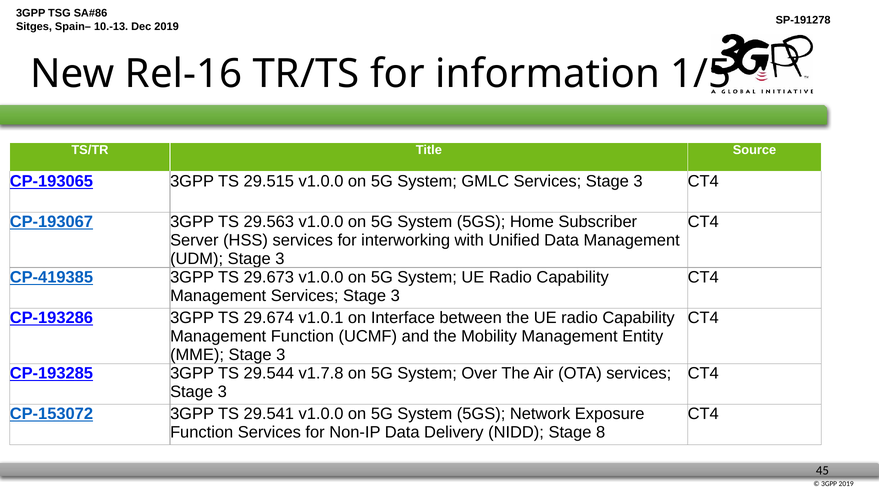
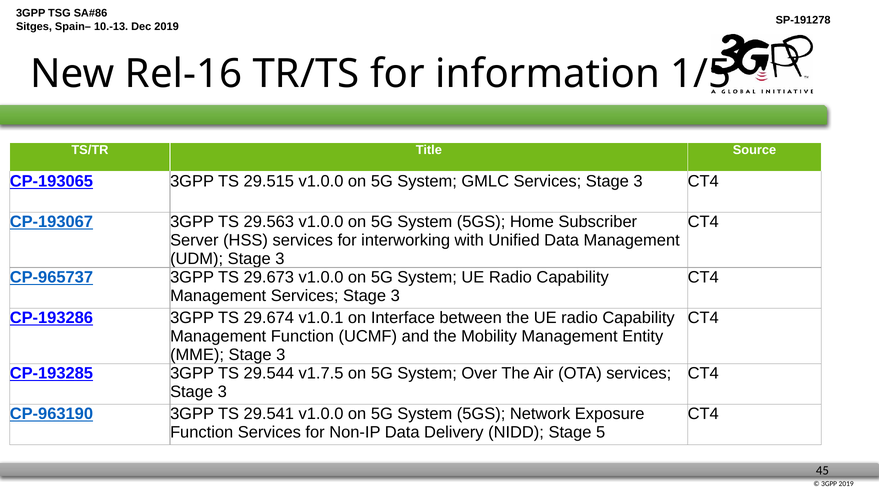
CP-419385: CP-419385 -> CP-965737
v1.7.8: v1.7.8 -> v1.7.5
CP-153072: CP-153072 -> CP-963190
8: 8 -> 5
